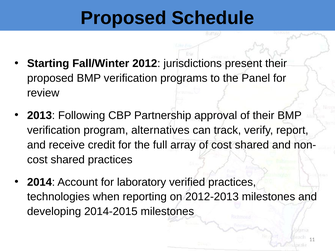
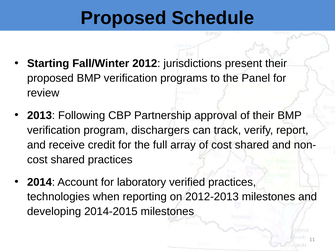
alternatives: alternatives -> dischargers
